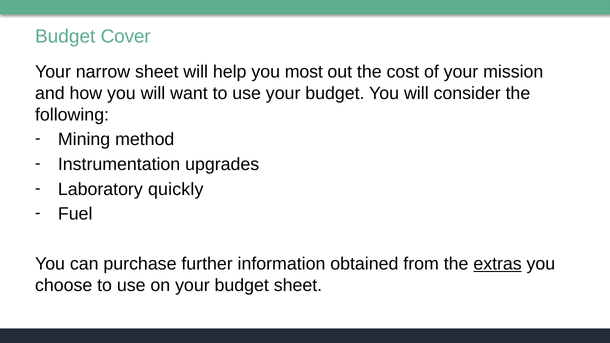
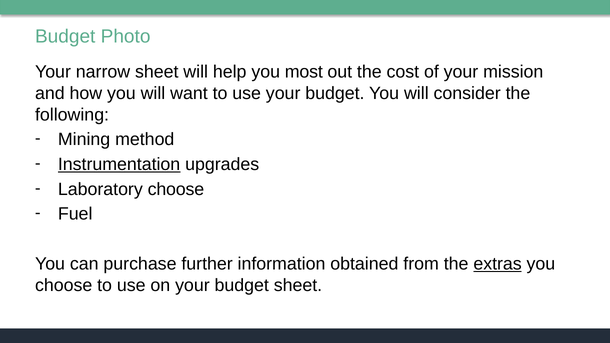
Cover: Cover -> Photo
Instrumentation underline: none -> present
Laboratory quickly: quickly -> choose
